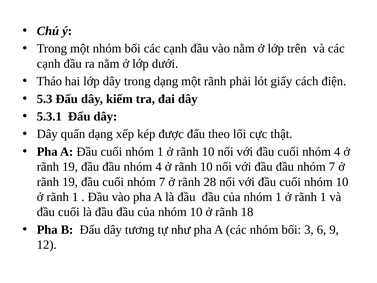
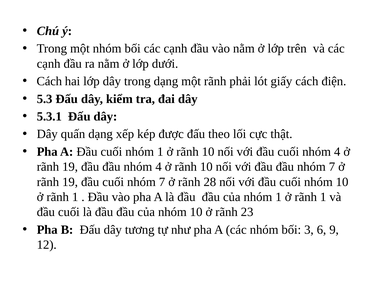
Tháo at (49, 81): Tháo -> Cách
18: 18 -> 23
